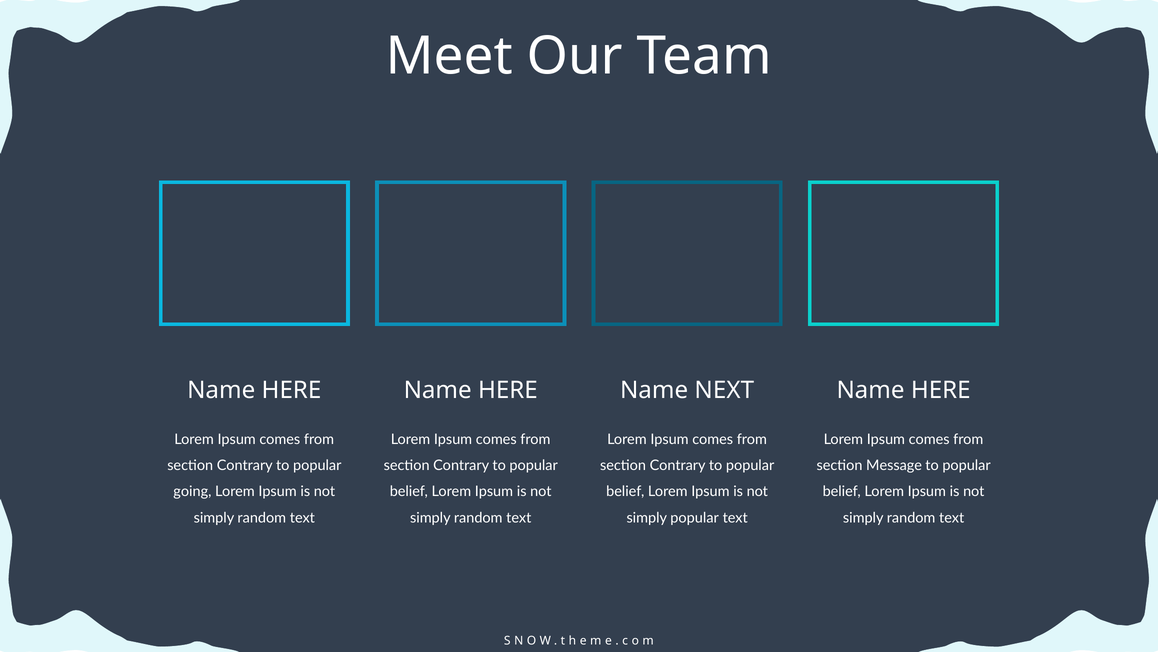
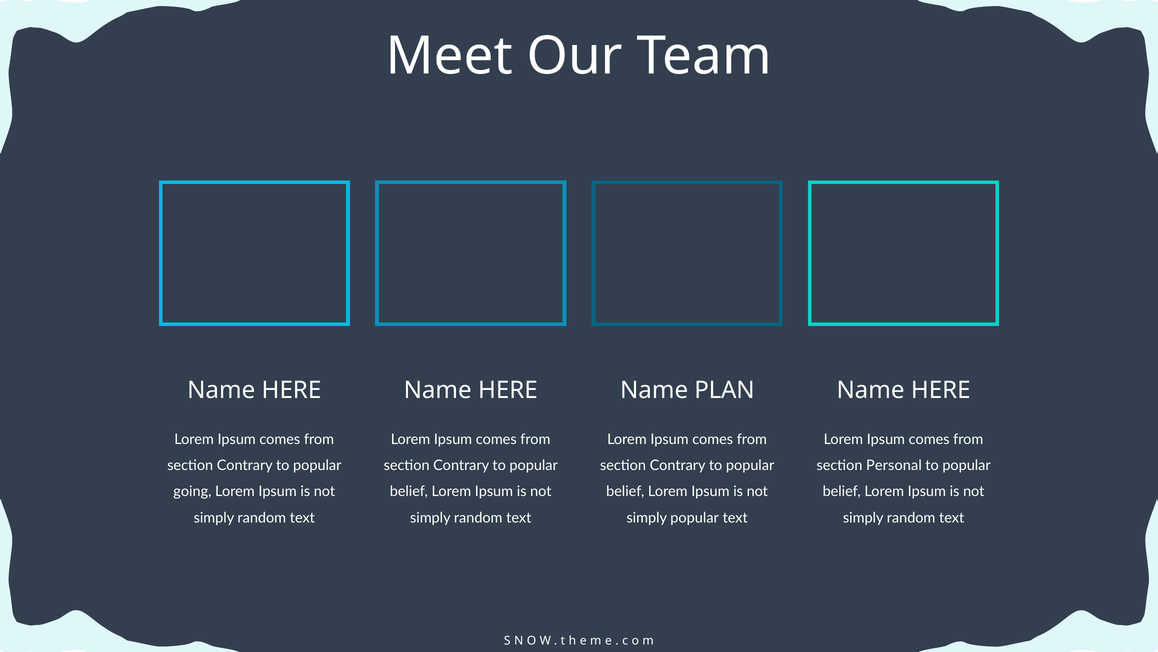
NEXT: NEXT -> PLAN
Message: Message -> Personal
